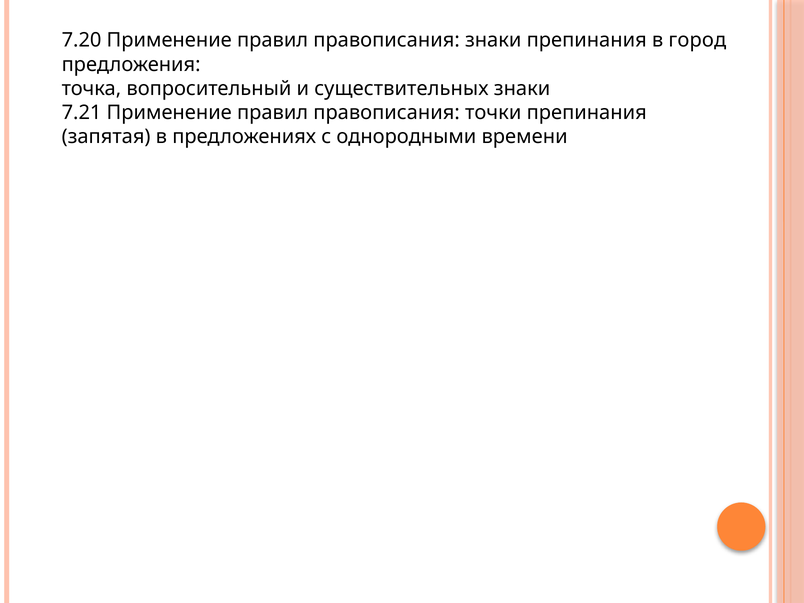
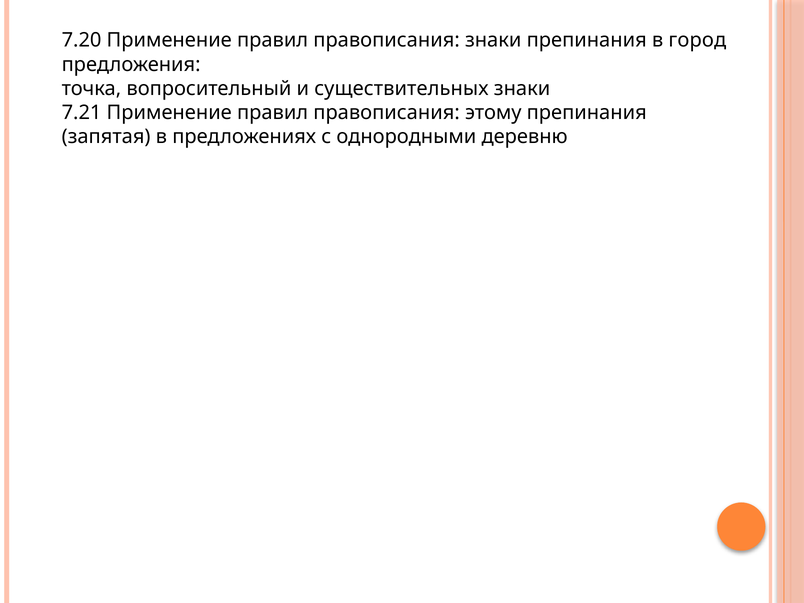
точки: точки -> этому
времени: времени -> деревню
